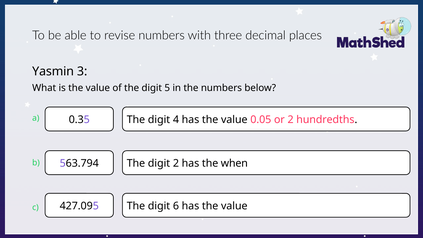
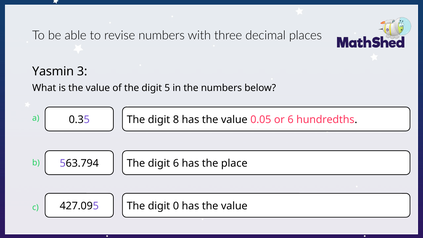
4: 4 -> 8
or 2: 2 -> 6
digit 2: 2 -> 6
when: when -> place
6: 6 -> 0
